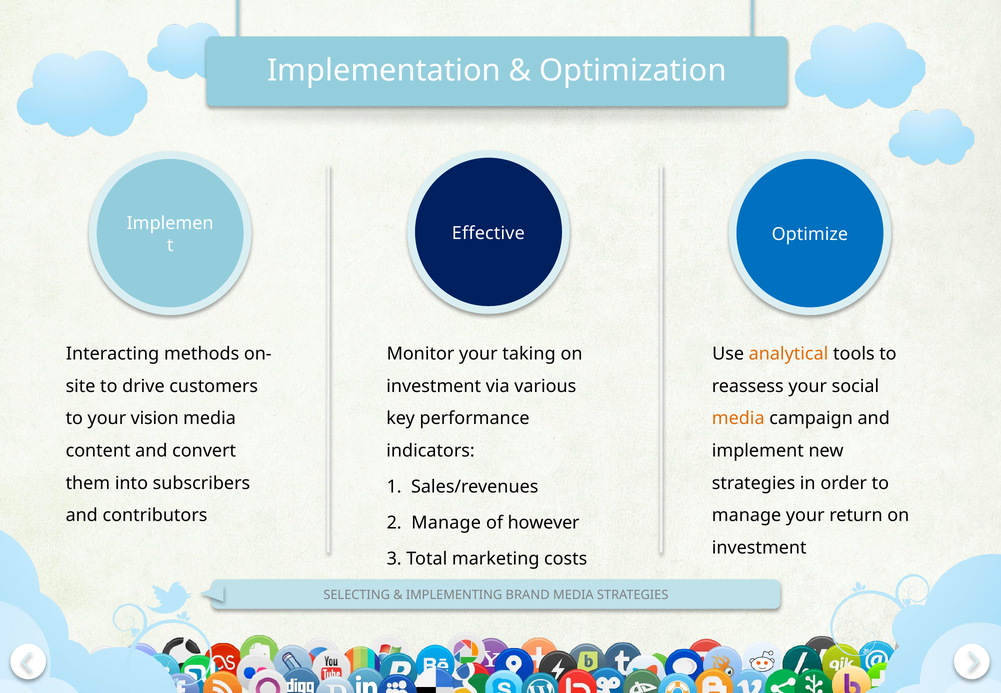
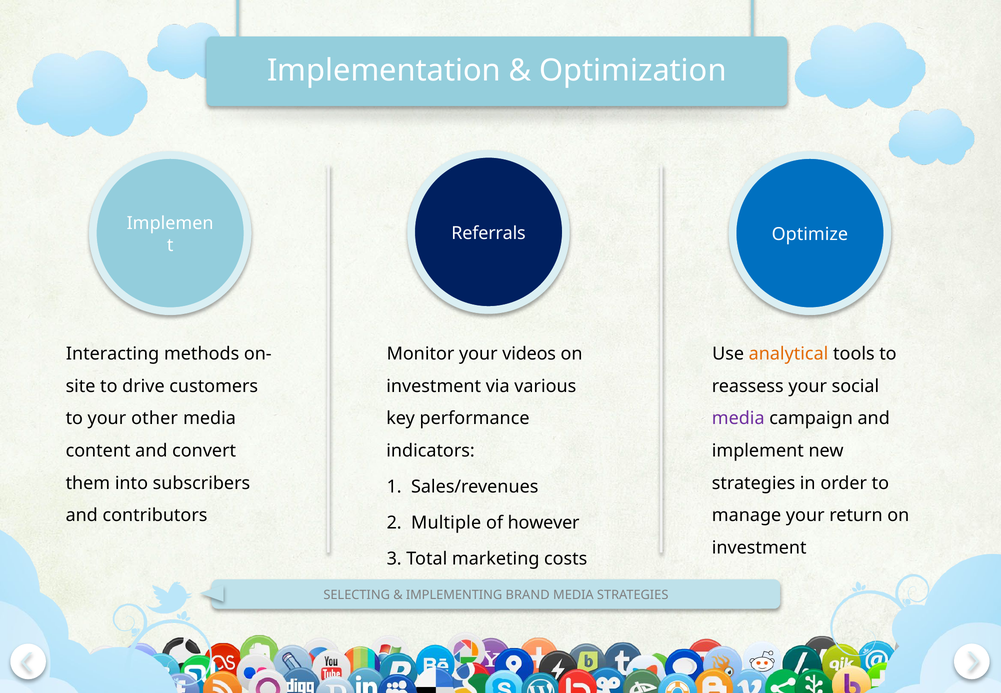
Effective: Effective -> Referrals
taking: taking -> videos
vision: vision -> other
media at (738, 418) colour: orange -> purple
2 Manage: Manage -> Multiple
